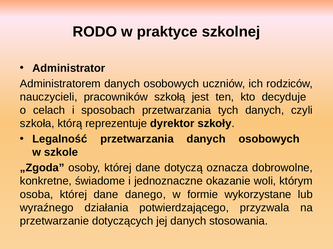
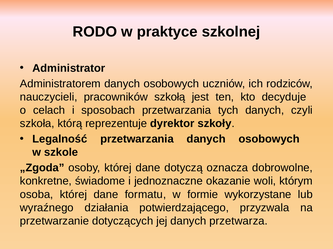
danego: danego -> formatu
stosowania: stosowania -> przetwarza
